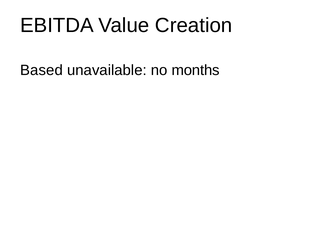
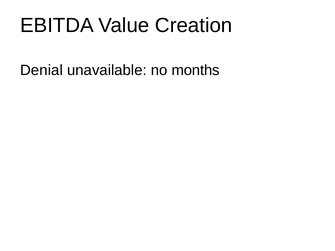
Based: Based -> Denial
